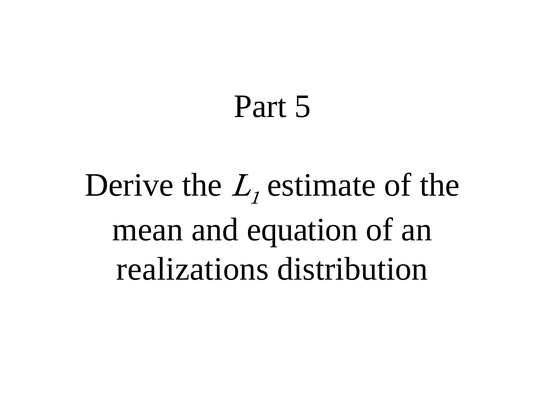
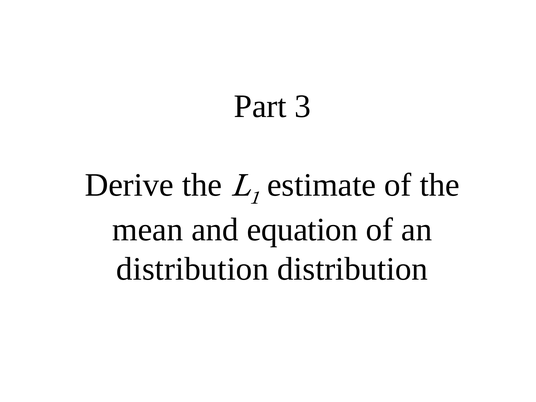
5: 5 -> 3
realizations at (193, 269): realizations -> distribution
